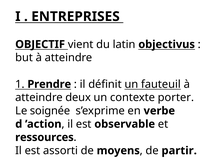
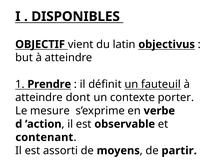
ENTREPRISES: ENTREPRISES -> DISPONIBLES
deux: deux -> dont
soignée: soignée -> mesure
ressources: ressources -> contenant
